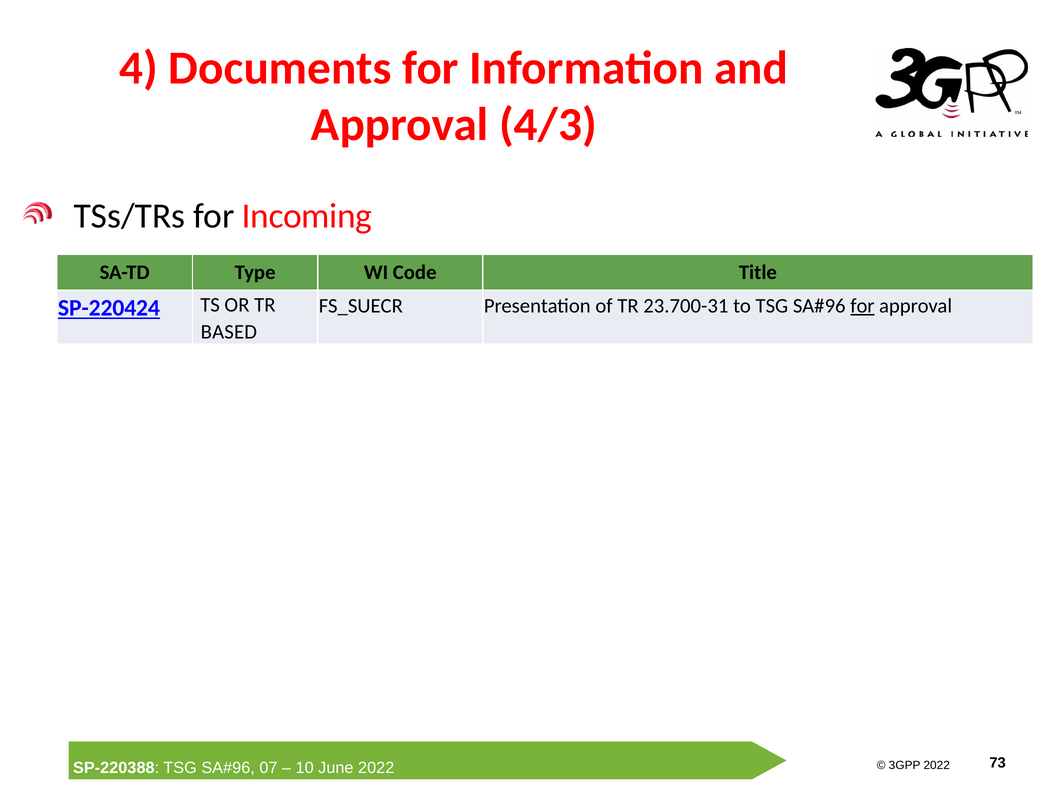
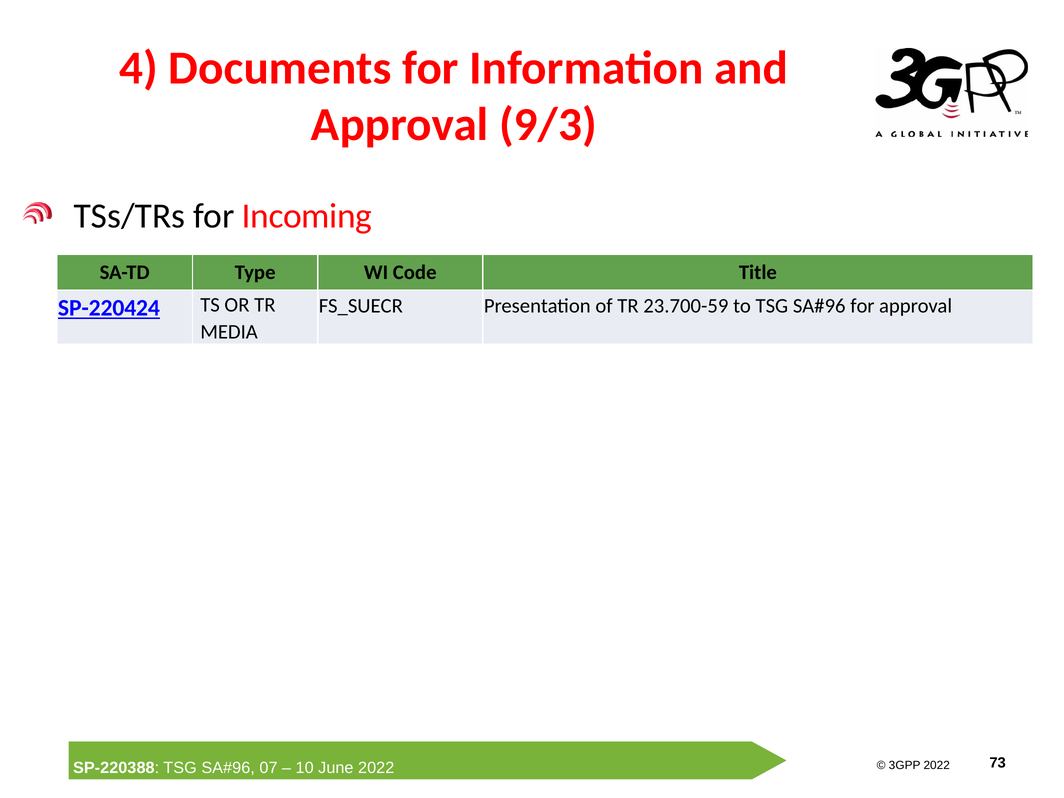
4/3: 4/3 -> 9/3
23.700-31: 23.700-31 -> 23.700-59
for at (862, 306) underline: present -> none
BASED: BASED -> MEDIA
